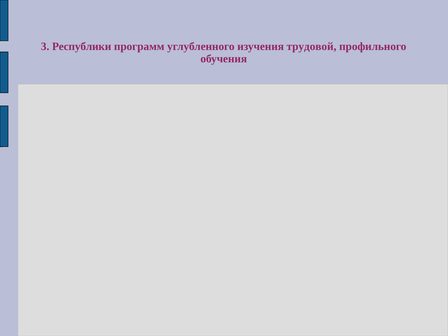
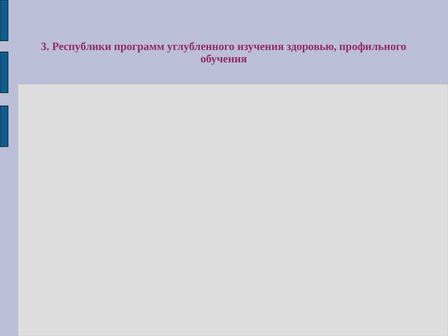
трудовой: трудовой -> здоровью
